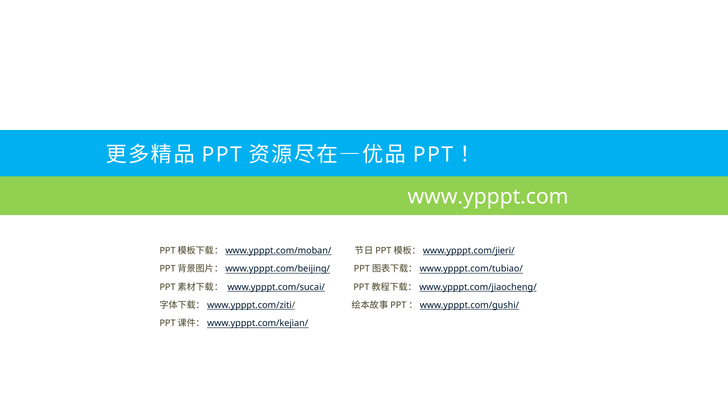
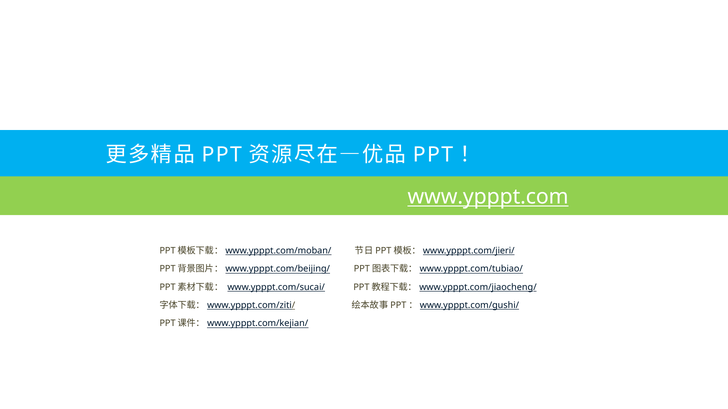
www.ypppt.com underline: none -> present
